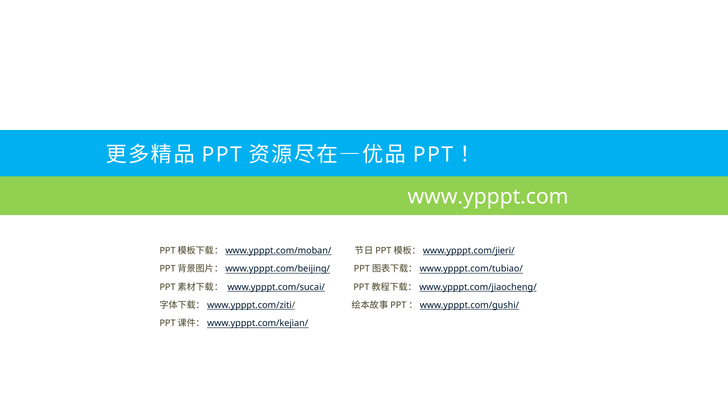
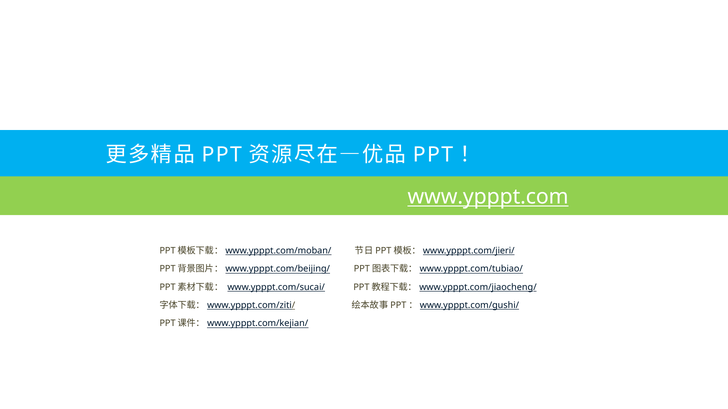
www.ypppt.com underline: none -> present
